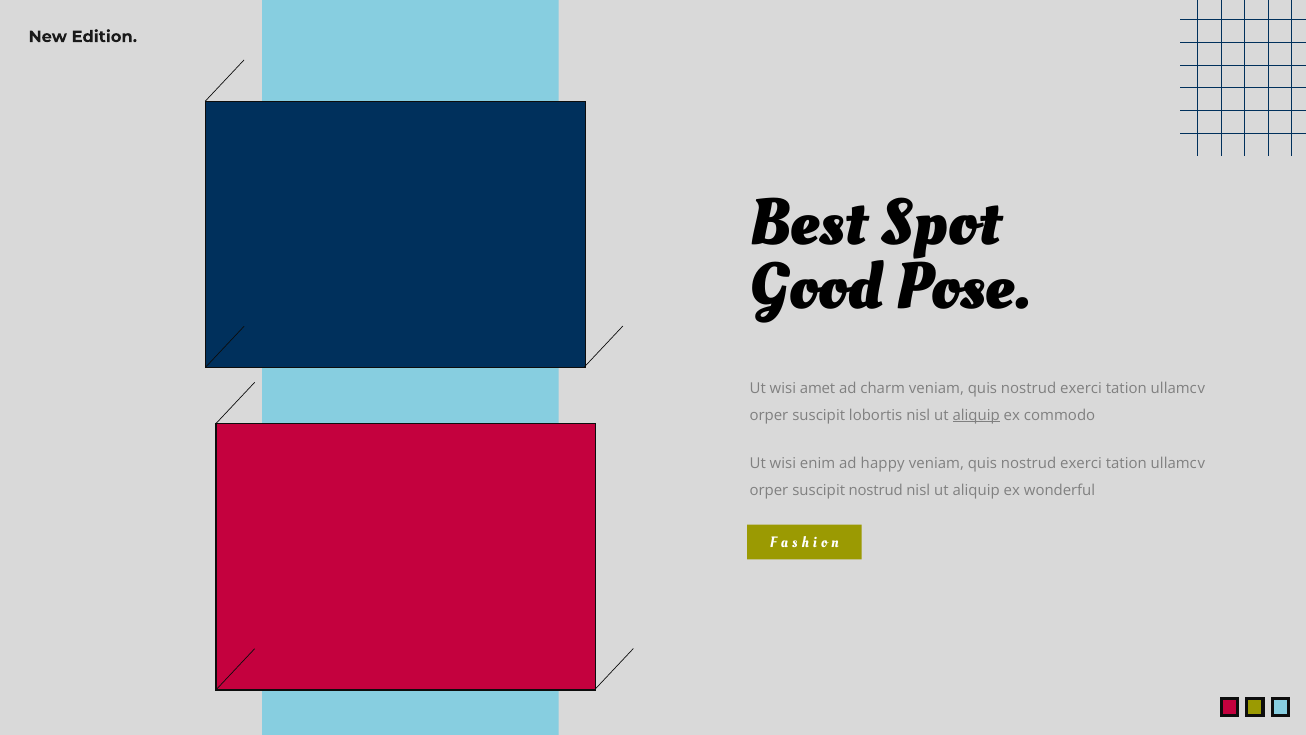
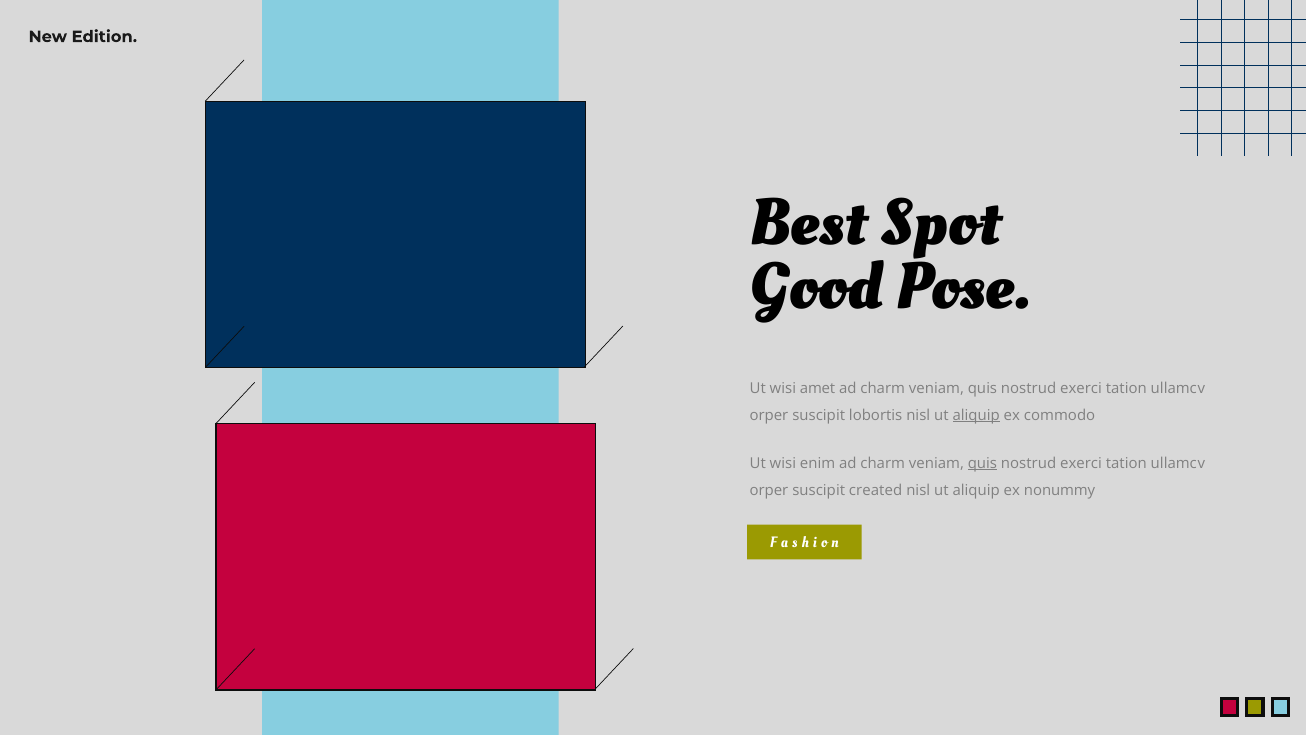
enim ad happy: happy -> charm
quis at (982, 463) underline: none -> present
suscipit nostrud: nostrud -> created
wonderful: wonderful -> nonummy
